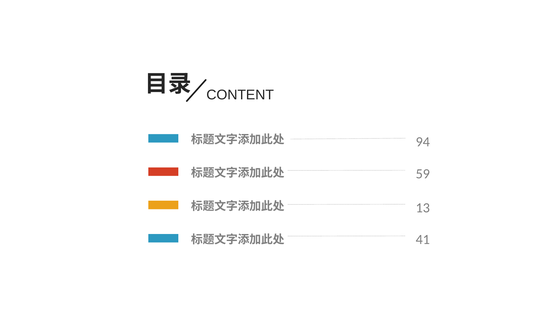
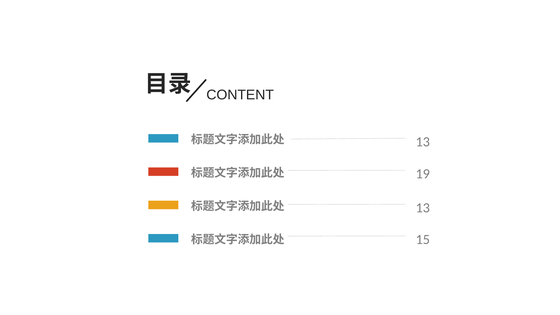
94 at (423, 142): 94 -> 13
59: 59 -> 19
41: 41 -> 15
